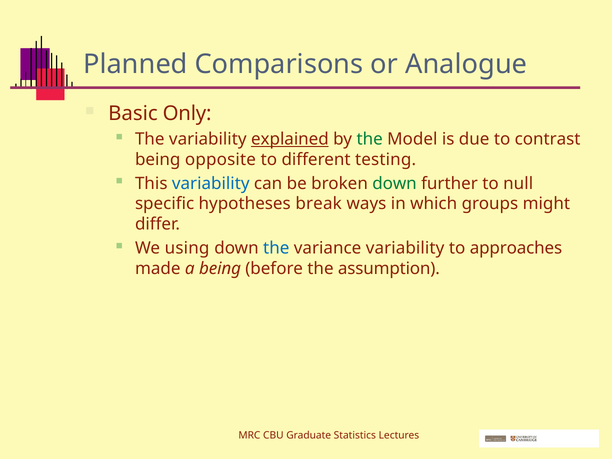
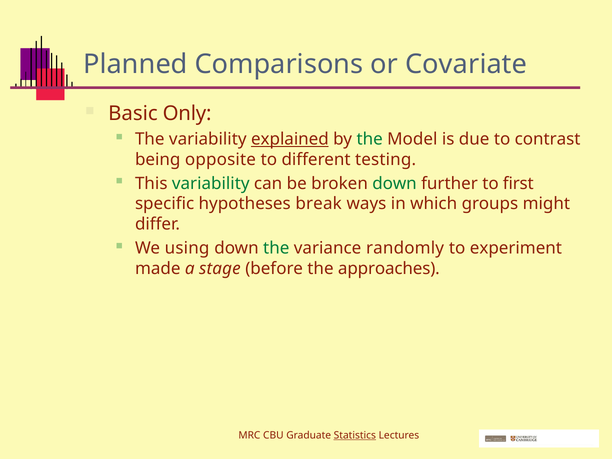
Analogue: Analogue -> Covariate
variability at (211, 183) colour: blue -> green
null: null -> first
the at (276, 248) colour: blue -> green
variance variability: variability -> randomly
approaches: approaches -> experiment
a being: being -> stage
assumption: assumption -> approaches
Statistics underline: none -> present
